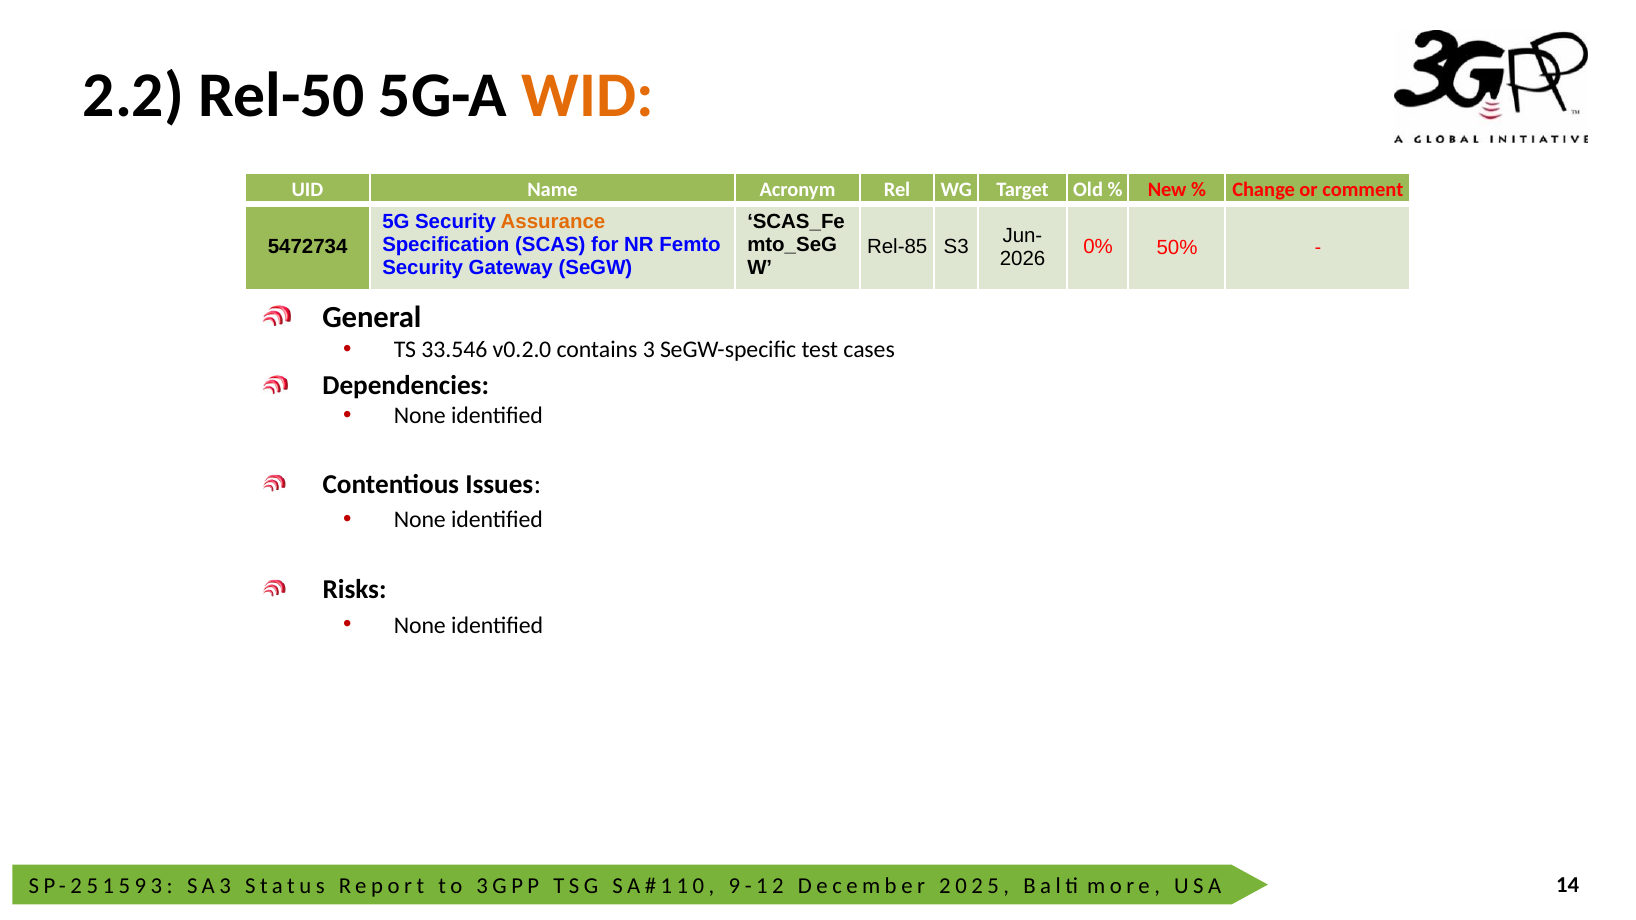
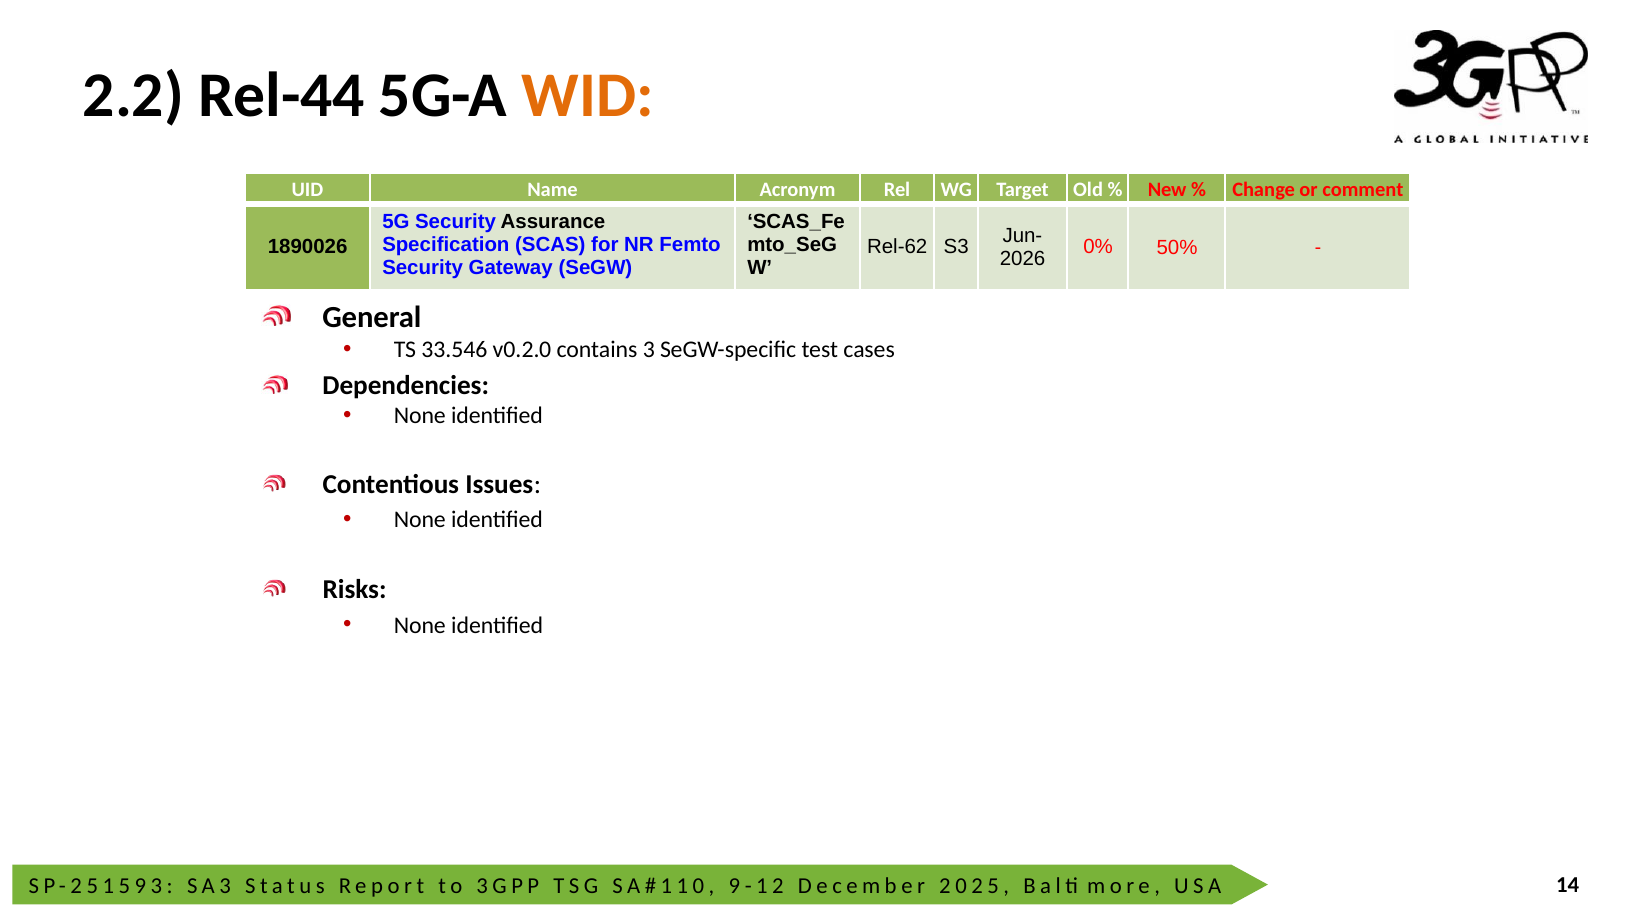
Rel-50: Rel-50 -> Rel-44
Assurance colour: orange -> black
5472734: 5472734 -> 1890026
Rel-85: Rel-85 -> Rel-62
